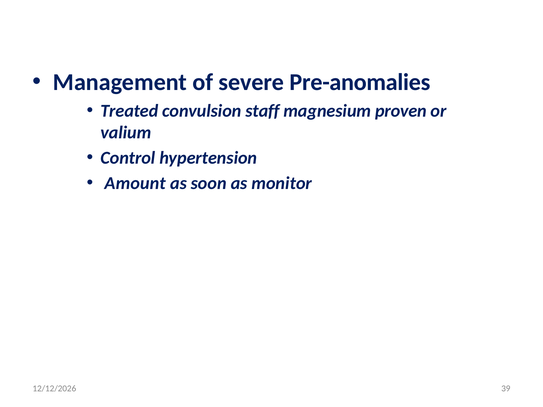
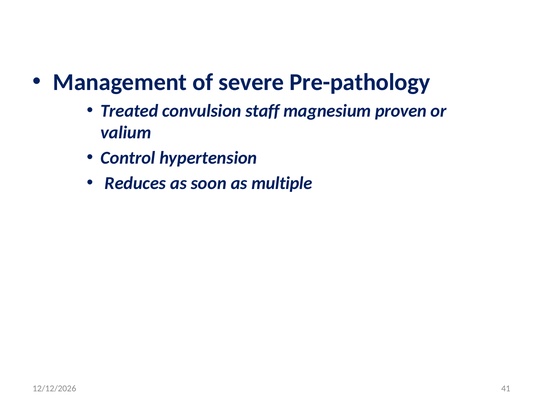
Pre-anomalies: Pre-anomalies -> Pre-pathology
Amount: Amount -> Reduces
monitor: monitor -> multiple
39: 39 -> 41
